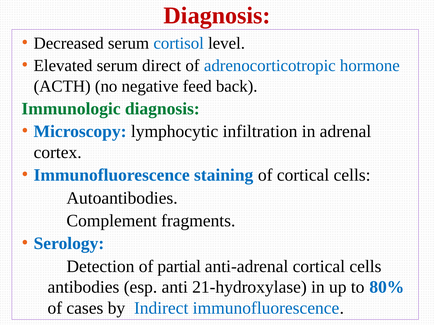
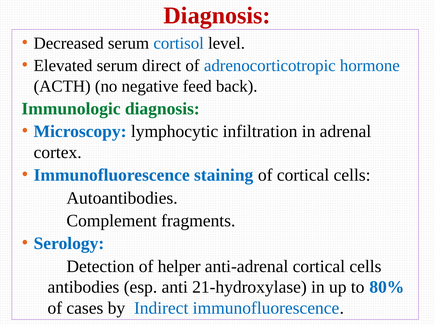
partial: partial -> helper
